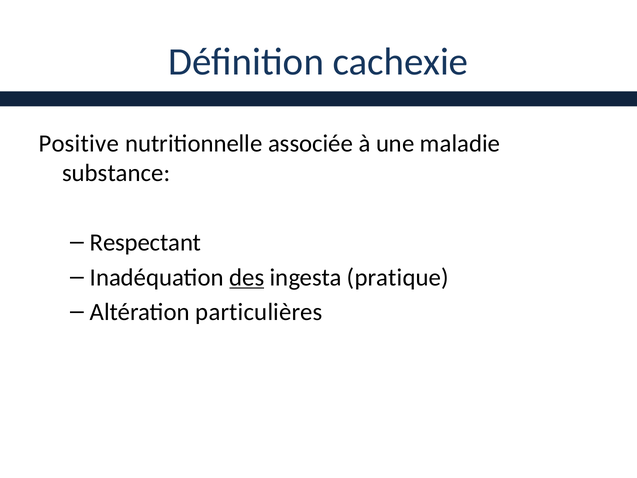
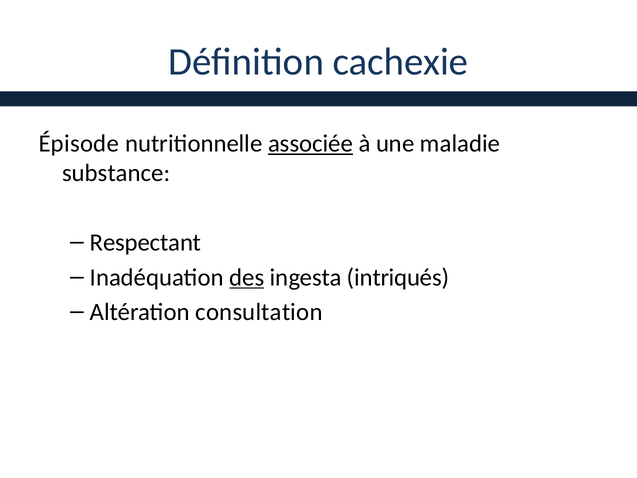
Positive: Positive -> Épisode
associée underline: none -> present
pratique: pratique -> intriqués
particulières: particulières -> consultation
